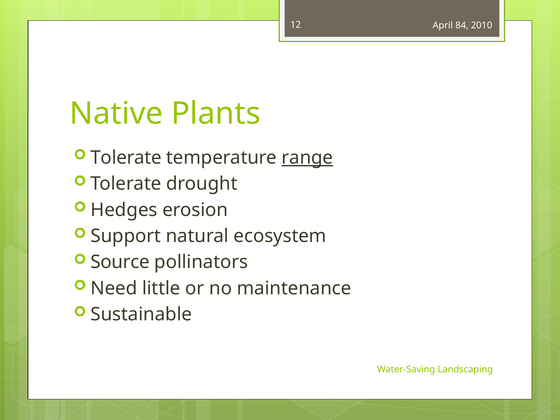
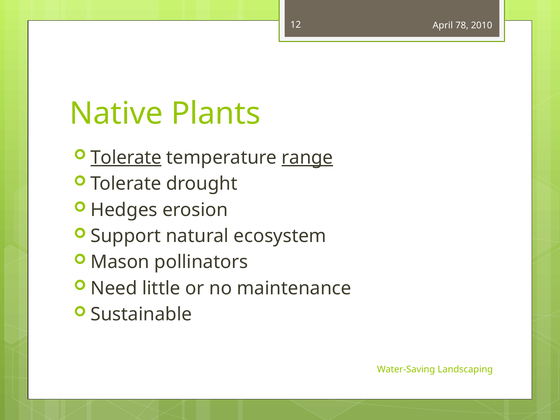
84: 84 -> 78
Tolerate at (126, 158) underline: none -> present
Source: Source -> Mason
